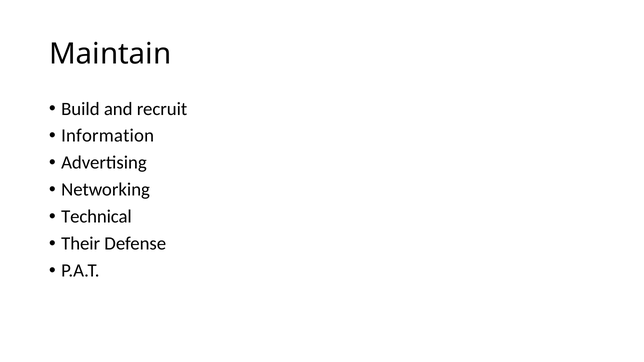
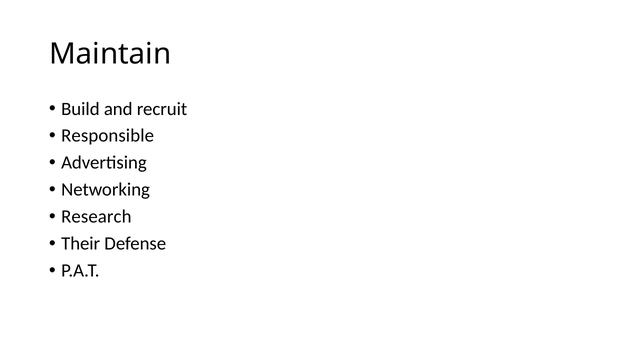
Information: Information -> Responsible
Technical: Technical -> Research
